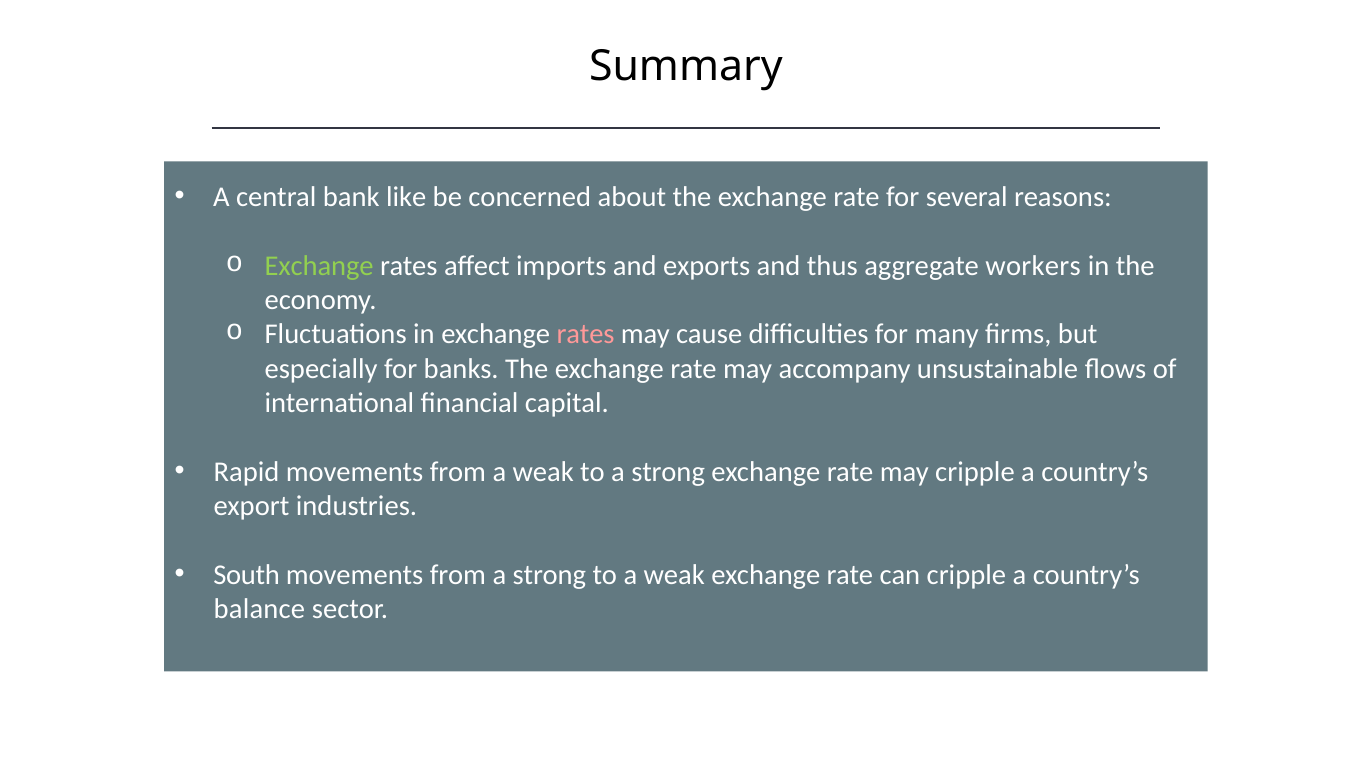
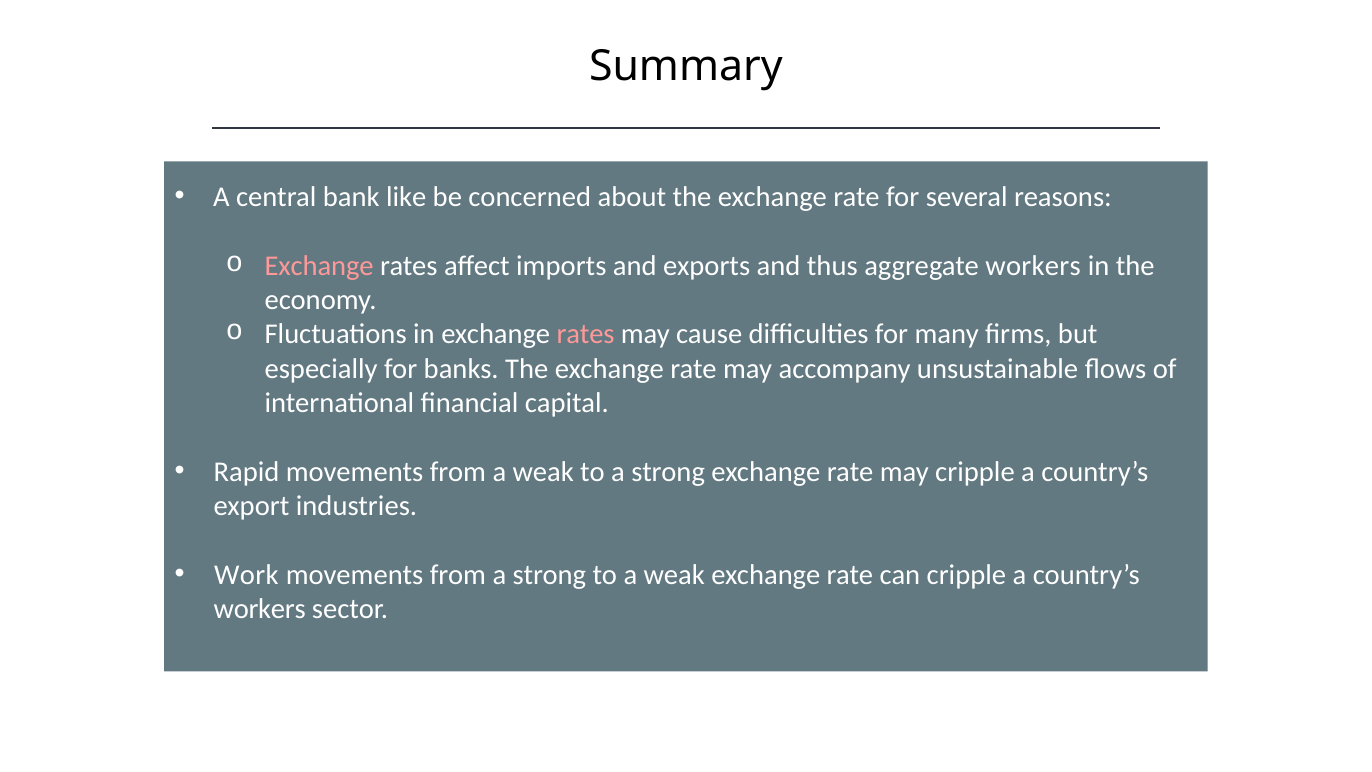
Exchange at (319, 266) colour: light green -> pink
South: South -> Work
balance at (259, 609): balance -> workers
